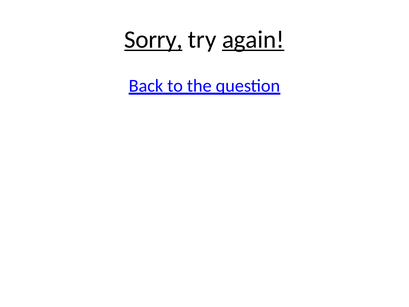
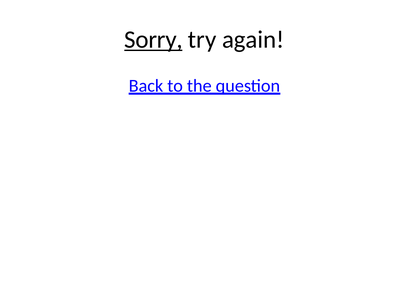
again underline: present -> none
